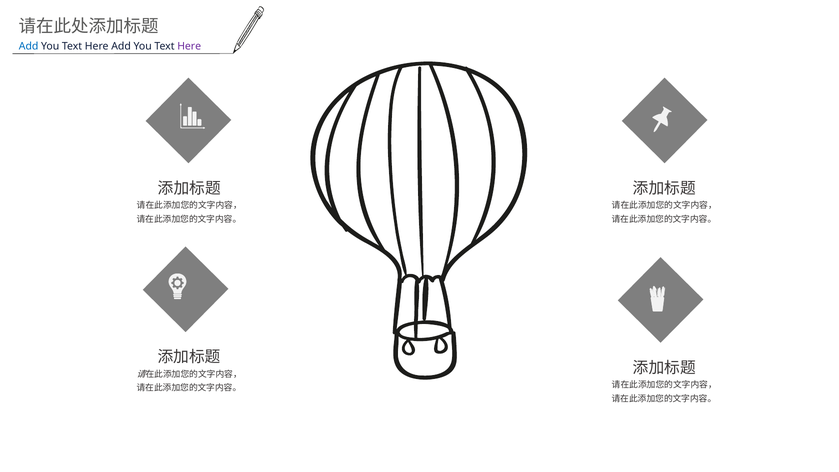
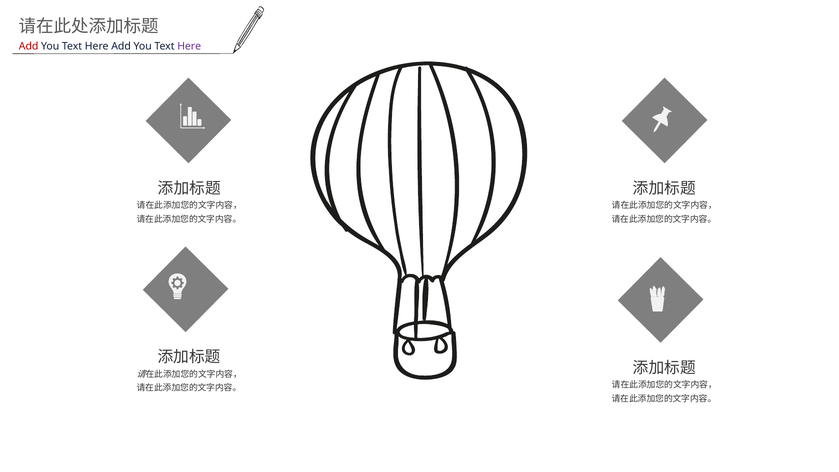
Add at (29, 46) colour: blue -> red
